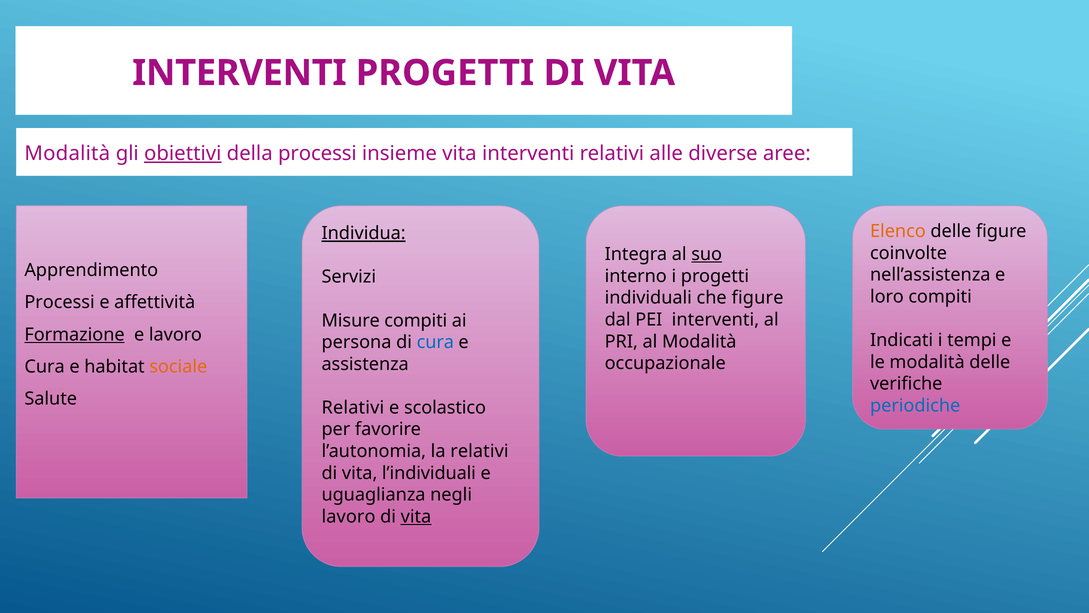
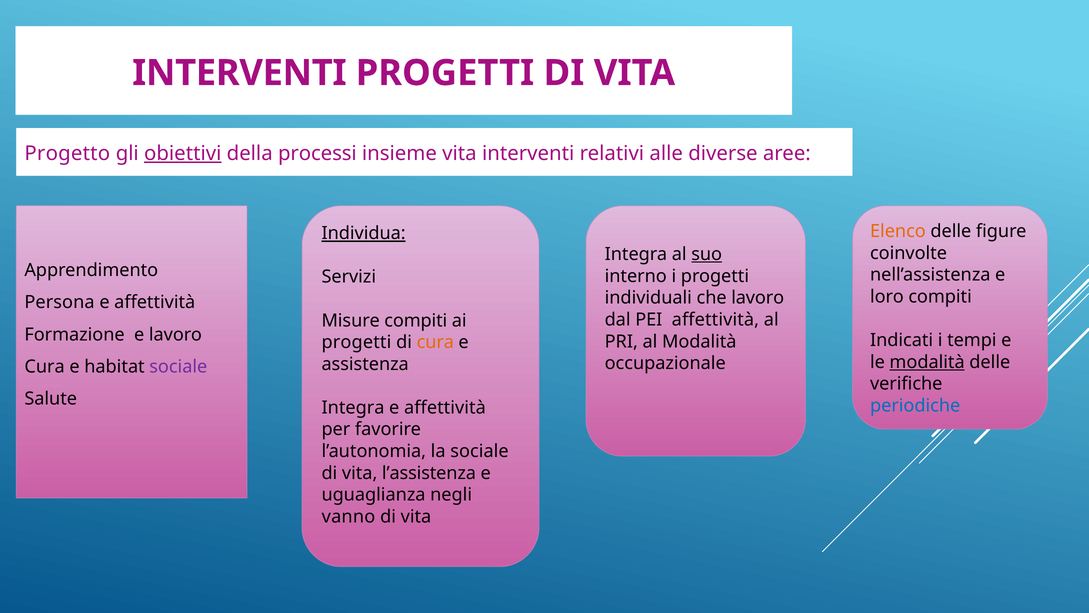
Modalità at (67, 153): Modalità -> Progetto
che figure: figure -> lavoro
Processi at (60, 302): Processi -> Persona
PEI interventi: interventi -> affettività
Formazione underline: present -> none
persona at (357, 342): persona -> progetti
cura at (435, 342) colour: blue -> orange
modalità at (927, 362) underline: none -> present
sociale at (178, 367) colour: orange -> purple
Relativi at (353, 407): Relativi -> Integra
scolastico at (445, 407): scolastico -> affettività
la relativi: relativi -> sociale
l’individuali: l’individuali -> l’assistenza
lavoro at (349, 516): lavoro -> vanno
vita at (416, 516) underline: present -> none
